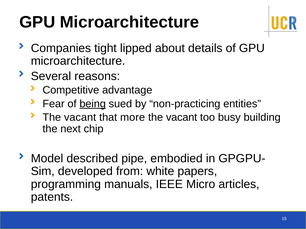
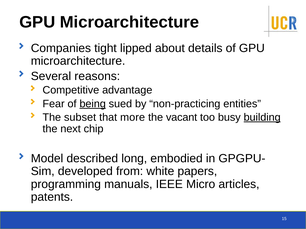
vacant at (80, 118): vacant -> subset
building underline: none -> present
pipe: pipe -> long
